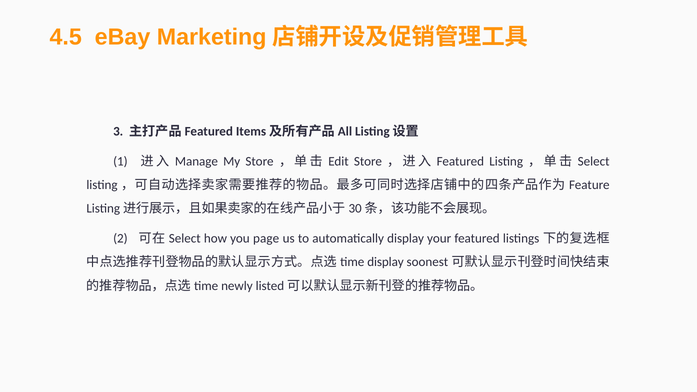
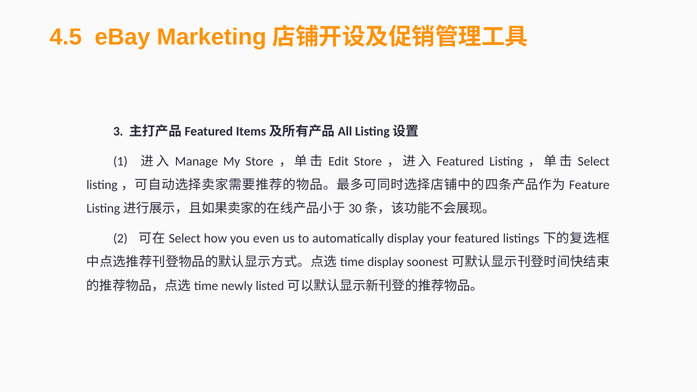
page: page -> even
